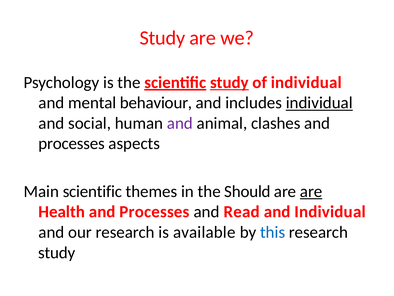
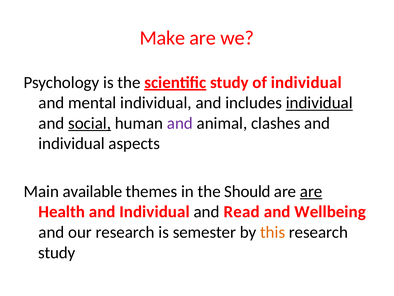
Study at (162, 38): Study -> Make
study at (229, 82) underline: present -> none
mental behaviour: behaviour -> individual
social underline: none -> present
processes at (72, 143): processes -> individual
Main scientific: scientific -> available
Health and Processes: Processes -> Individual
and Individual: Individual -> Wellbeing
available: available -> semester
this colour: blue -> orange
